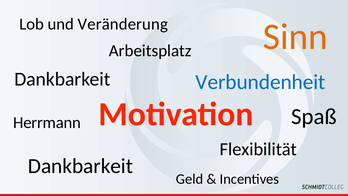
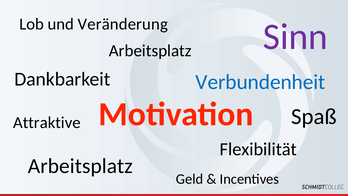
Sinn colour: orange -> purple
Herrmann: Herrmann -> Attraktive
Dankbarkeit at (80, 166): Dankbarkeit -> Arbeitsplatz
